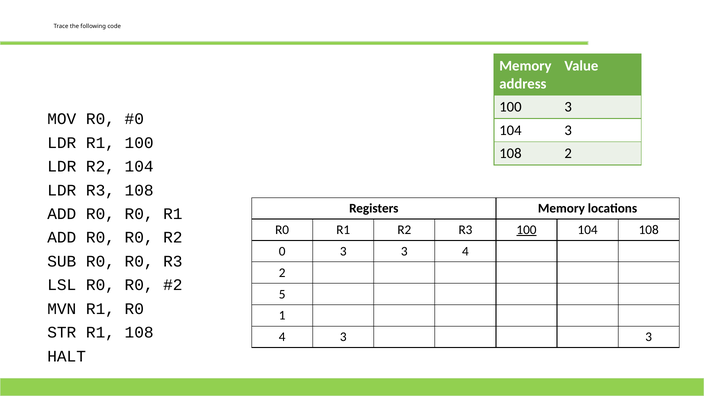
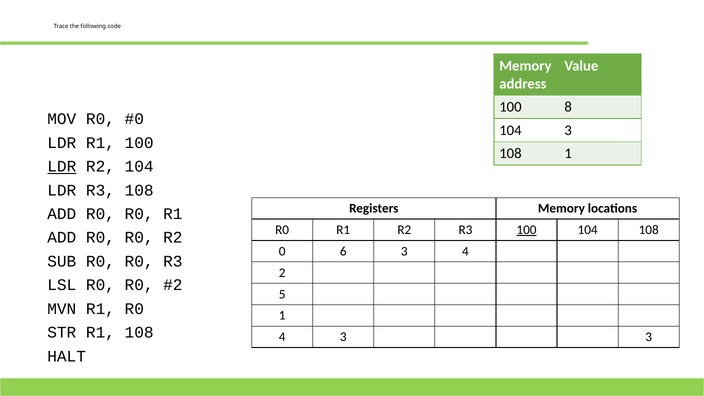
100 3: 3 -> 8
108 2: 2 -> 1
LDR at (62, 166) underline: none -> present
0 3: 3 -> 6
